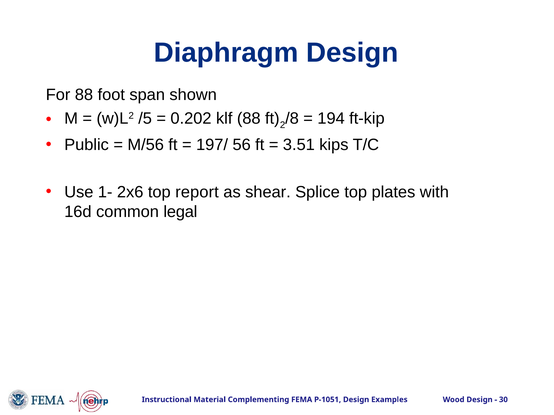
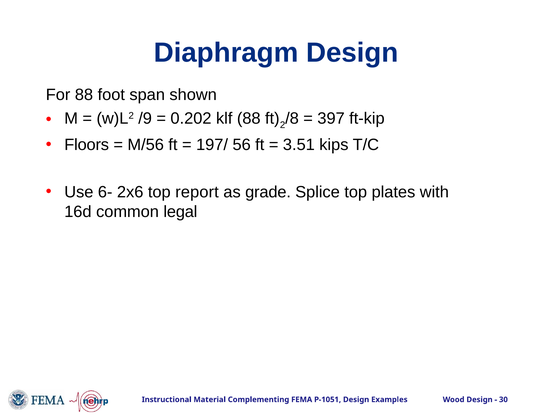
/5: /5 -> /9
194: 194 -> 397
Public: Public -> Floors
1-: 1- -> 6-
shear: shear -> grade
